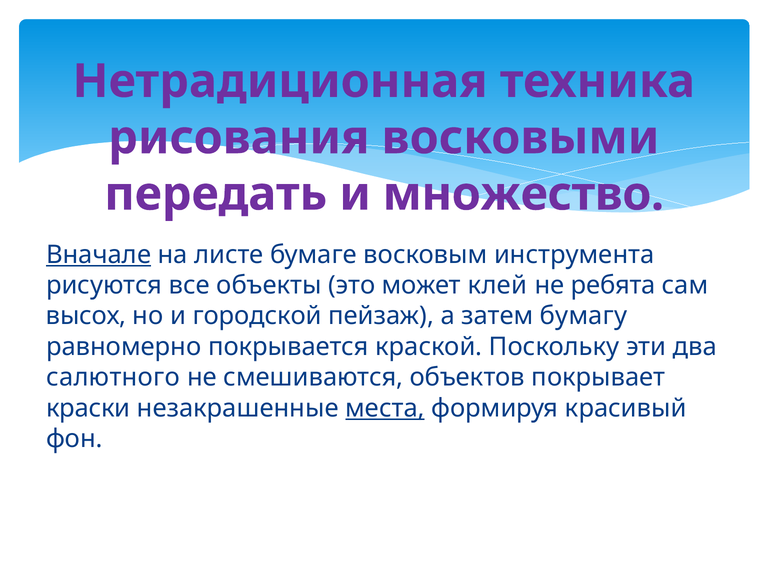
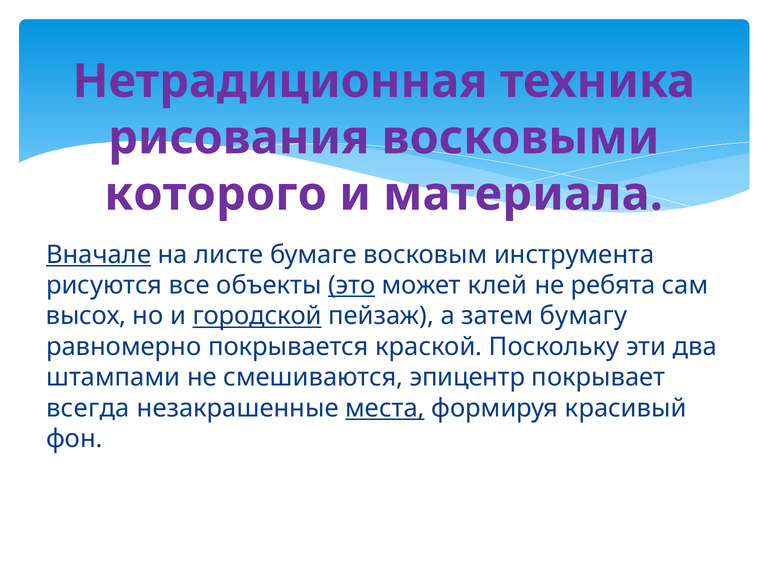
передать: передать -> которого
множество: множество -> материала
это underline: none -> present
городской underline: none -> present
салютного: салютного -> штампами
объектов: объектов -> эпицентр
краски: краски -> всегда
